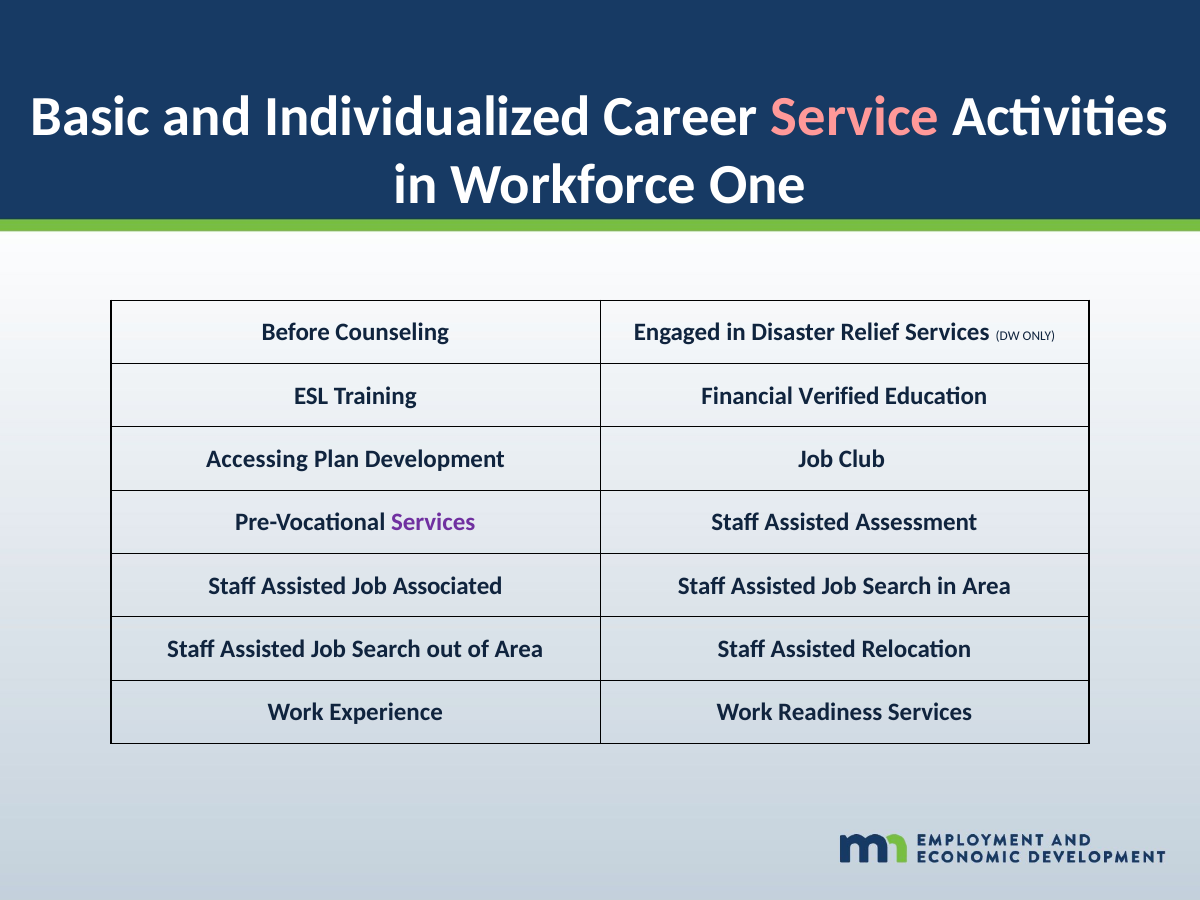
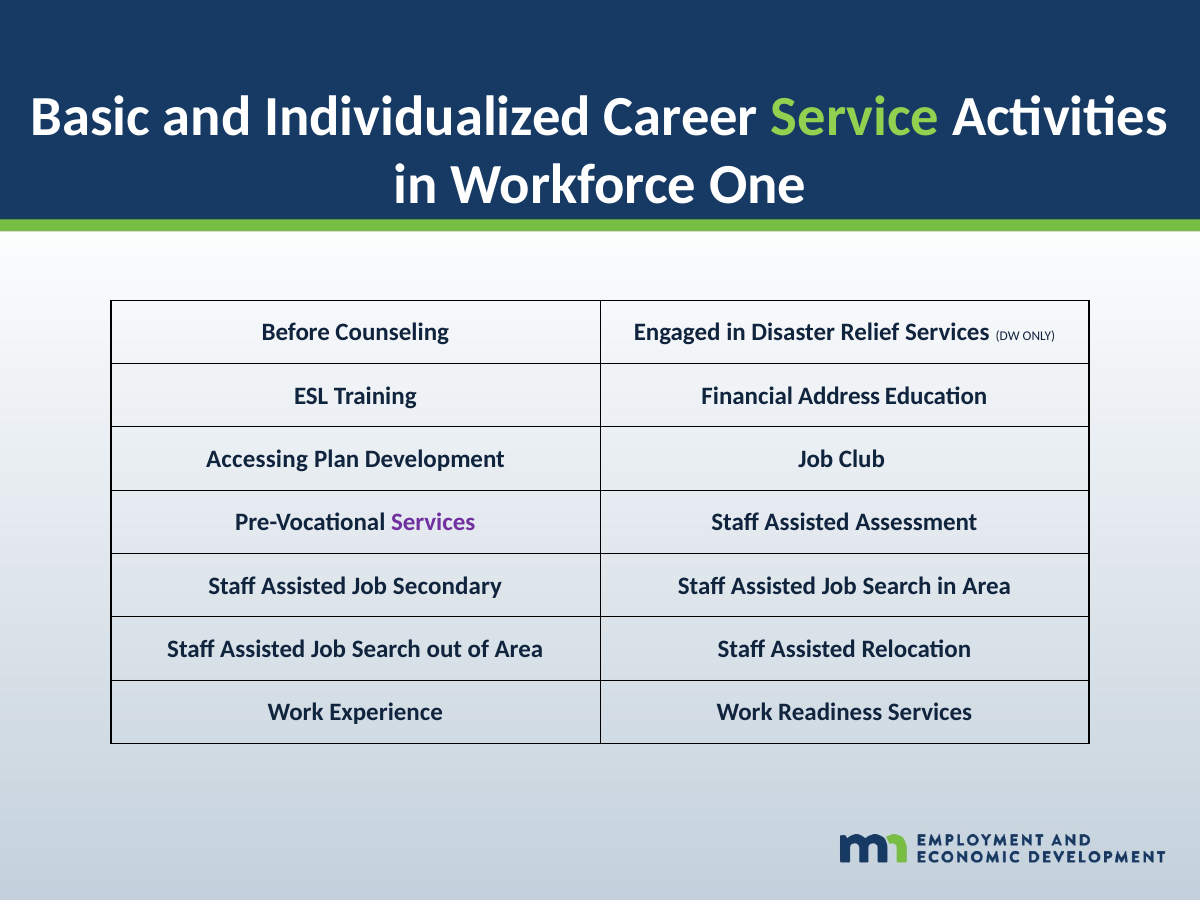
Service colour: pink -> light green
Verified: Verified -> Address
Associated: Associated -> Secondary
